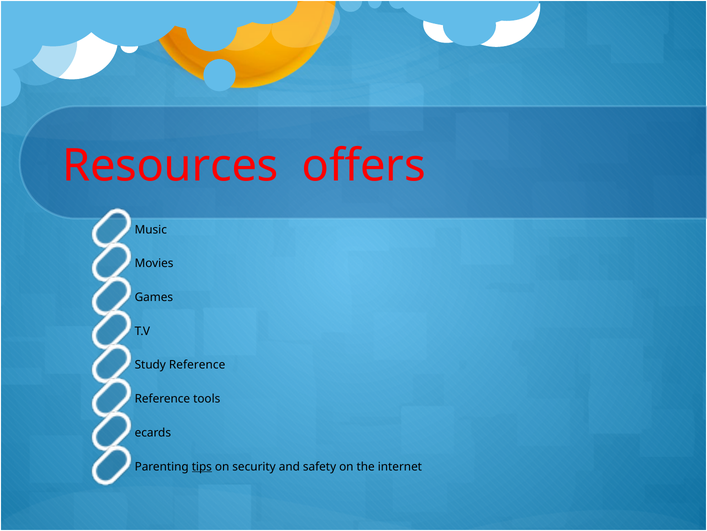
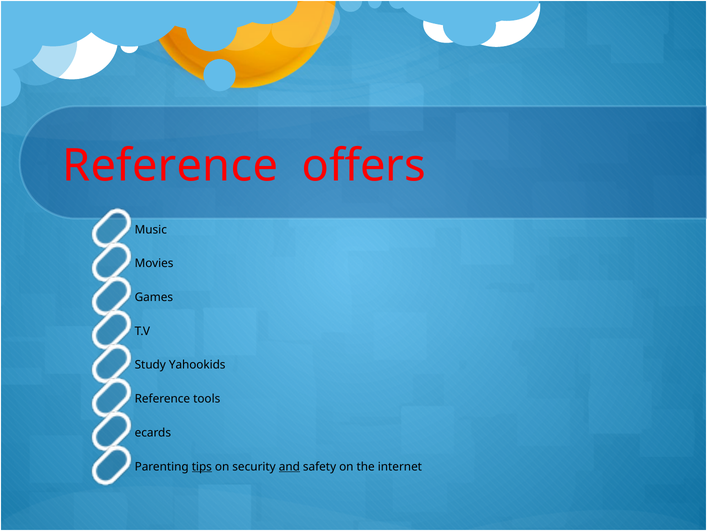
Resources at (170, 166): Resources -> Reference
Study Reference: Reference -> Yahookids
and underline: none -> present
